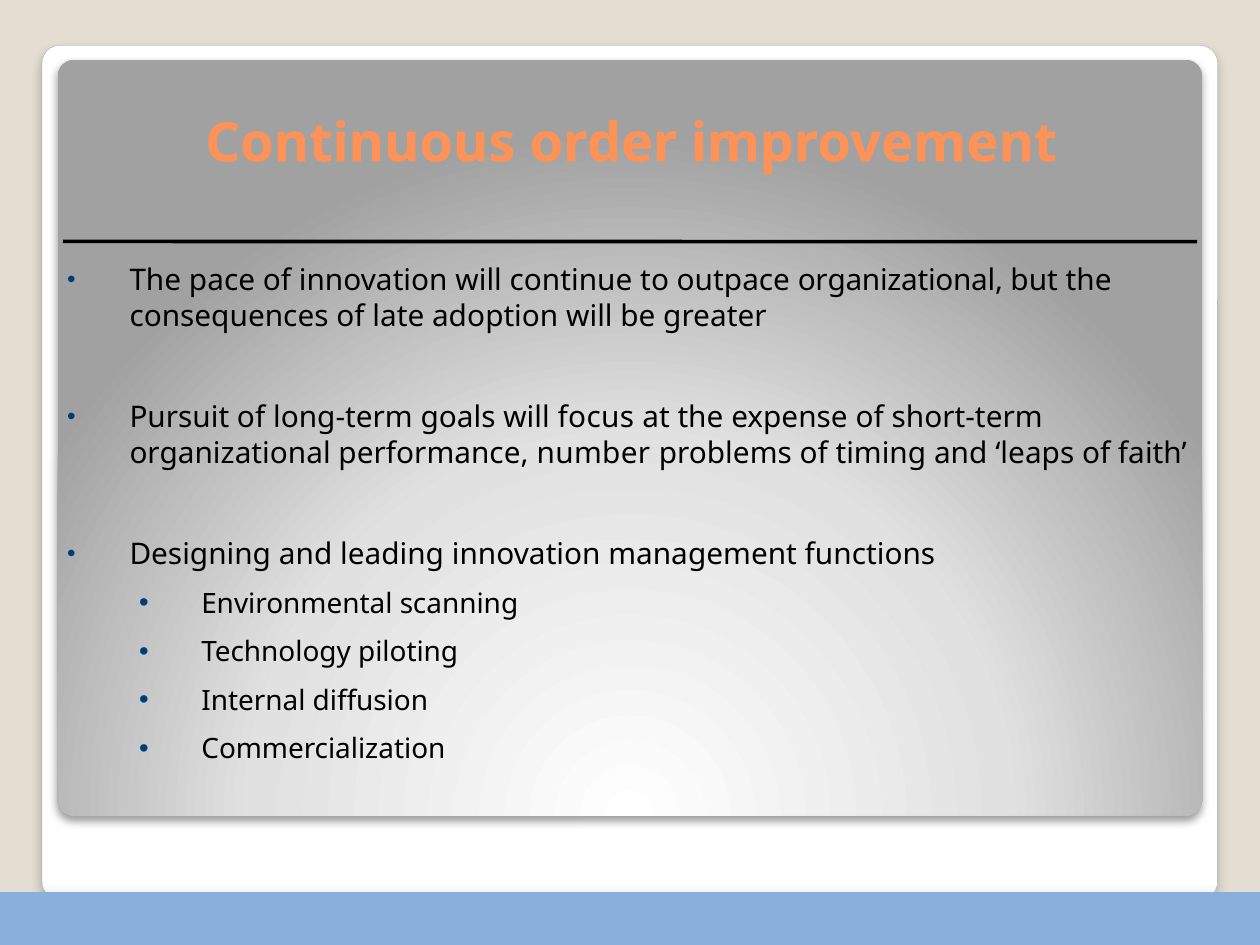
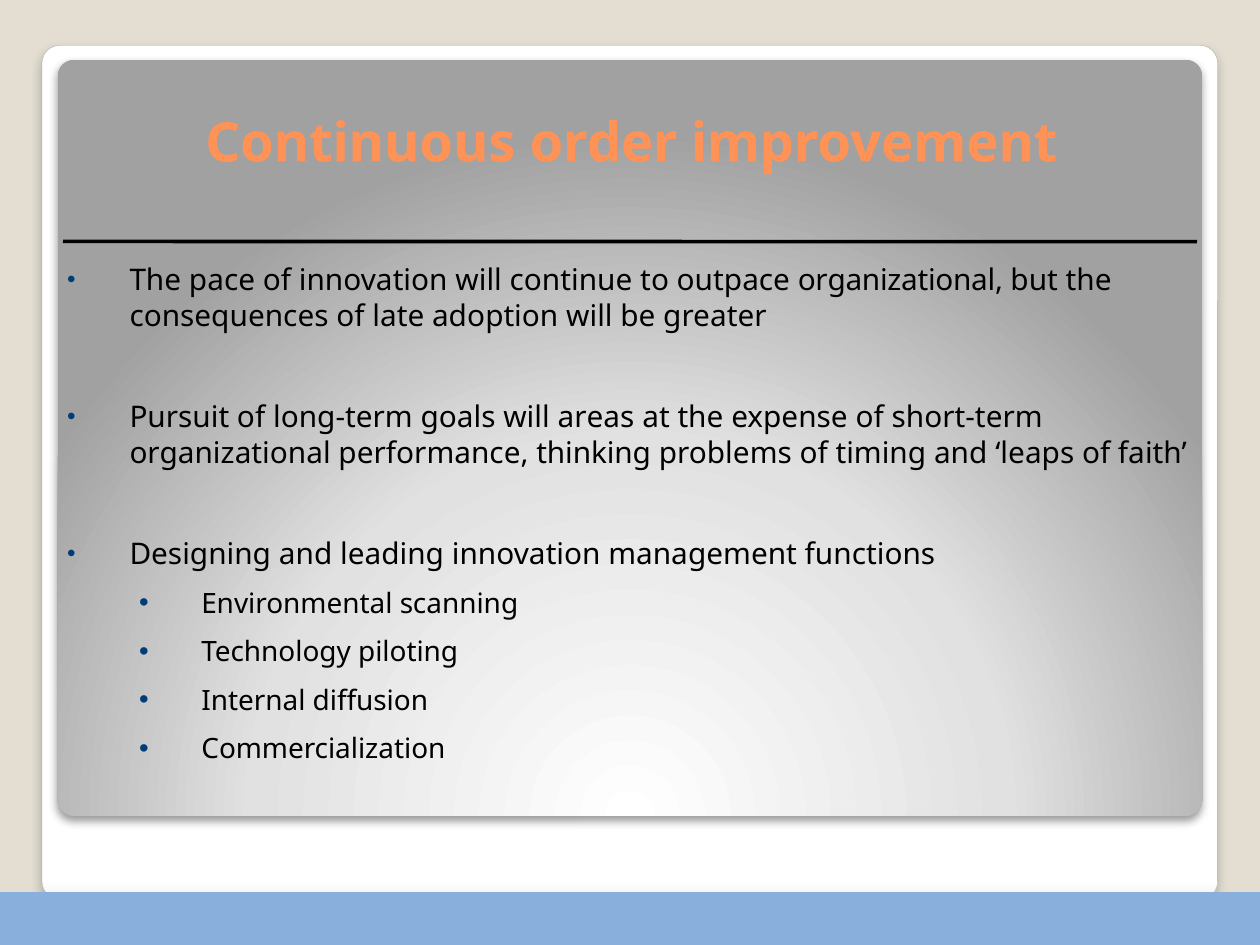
focus: focus -> areas
number: number -> thinking
